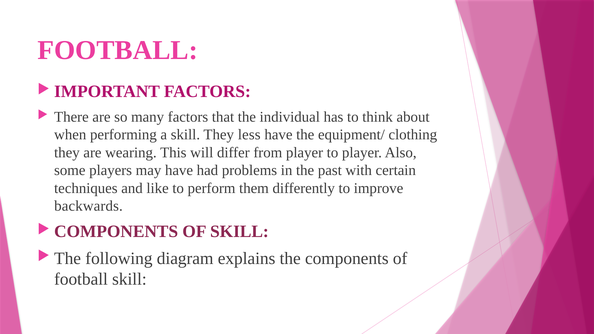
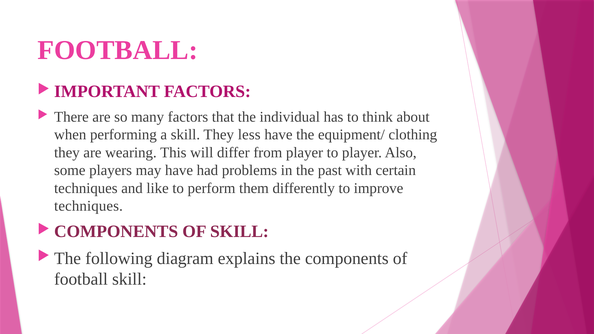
backwards at (88, 206): backwards -> techniques
